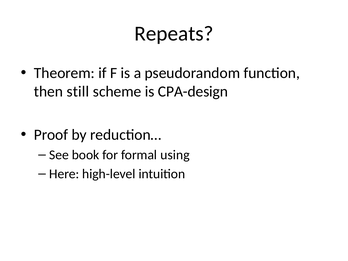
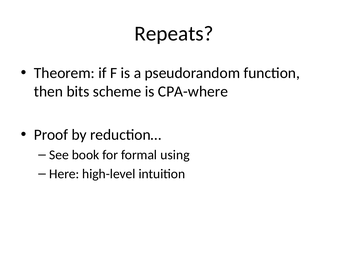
still: still -> bits
CPA-design: CPA-design -> CPA-where
